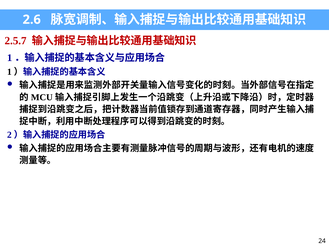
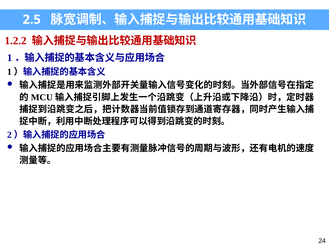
2.6: 2.6 -> 2.5
2.5.7: 2.5.7 -> 1.2.2
